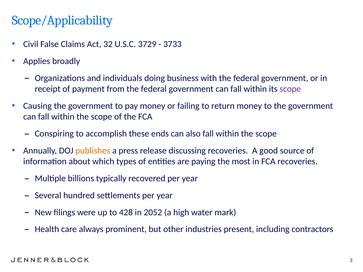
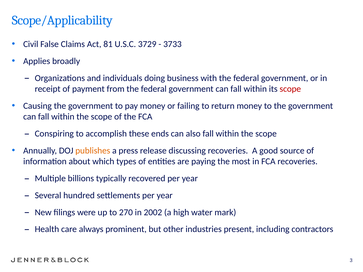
32: 32 -> 81
scope at (290, 89) colour: purple -> red
428: 428 -> 270
2052: 2052 -> 2002
